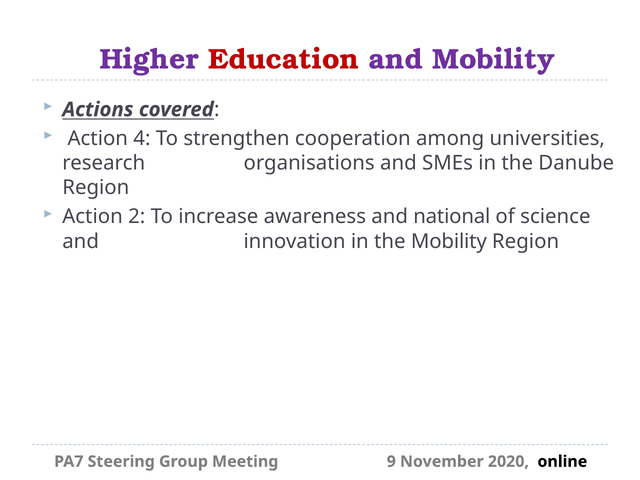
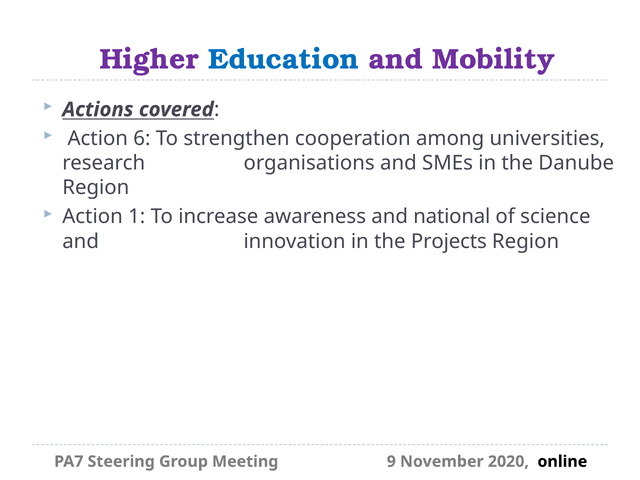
Education colour: red -> blue
4: 4 -> 6
2: 2 -> 1
the Mobility: Mobility -> Projects
